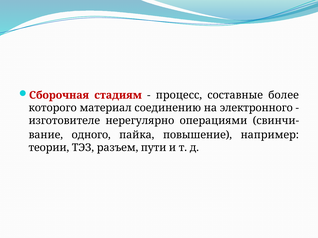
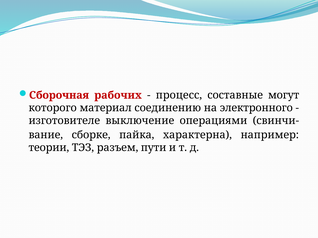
стадиям: стадиям -> рабочих
более: более -> могут
нерегулярно: нерегулярно -> выключение
одного: одного -> сборке
повышение: повышение -> характерна
